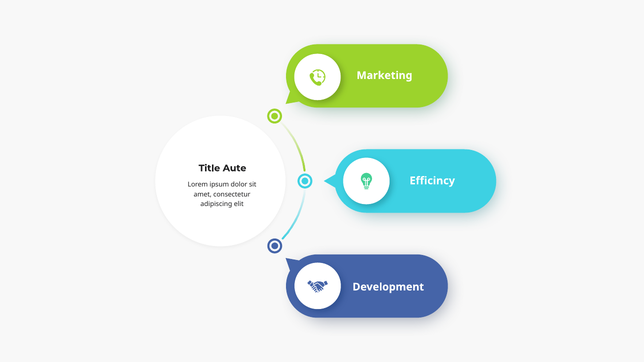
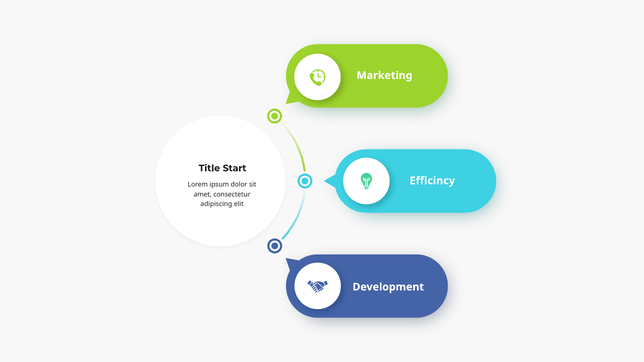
Aute: Aute -> Start
